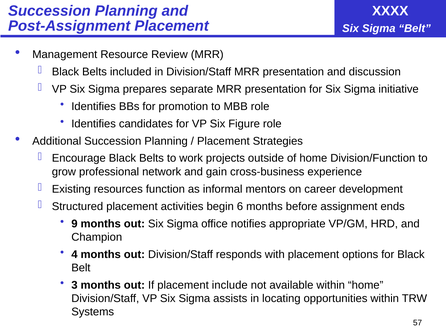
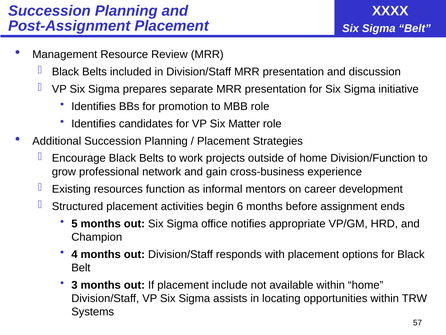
Figure: Figure -> Matter
9: 9 -> 5
